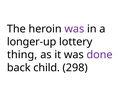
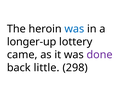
was at (74, 29) colour: purple -> blue
thing: thing -> came
child: child -> little
